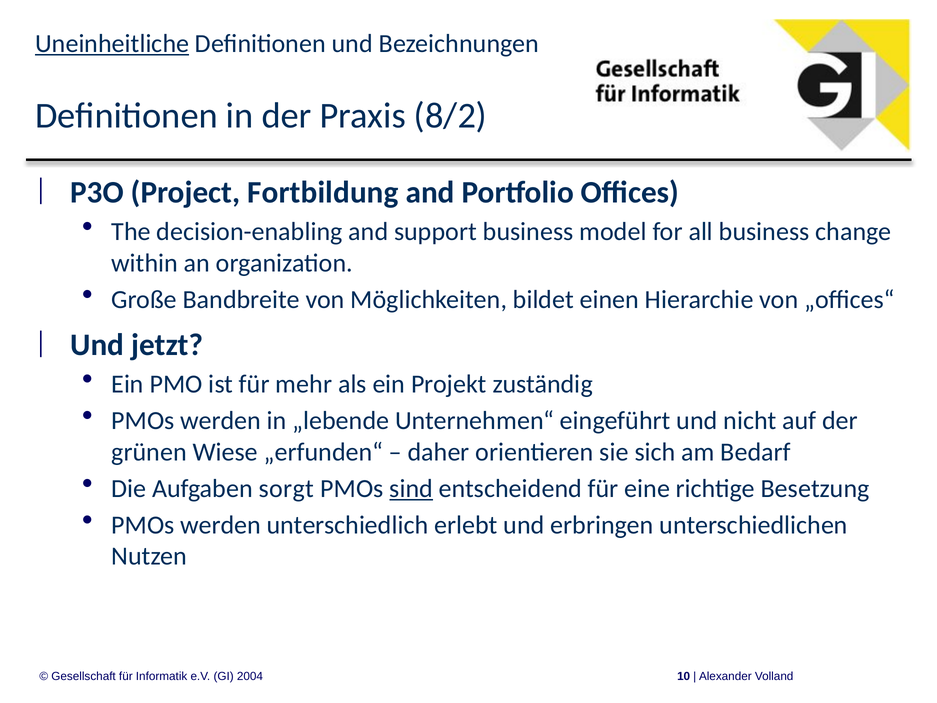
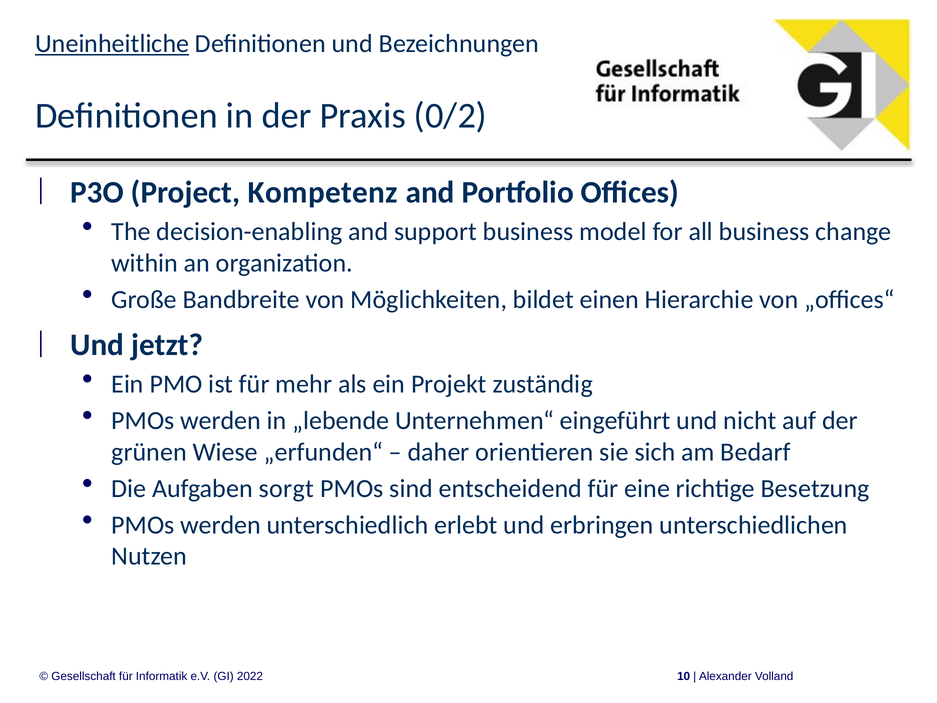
8/2: 8/2 -> 0/2
Fortbildung: Fortbildung -> Kompetenz
sind underline: present -> none
2004: 2004 -> 2022
